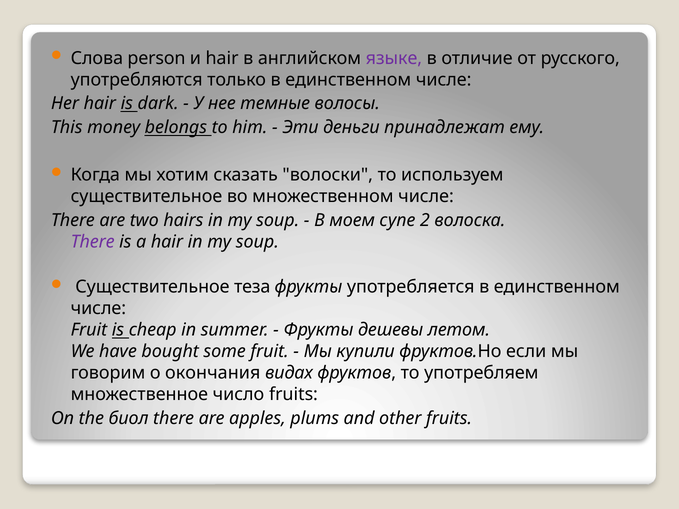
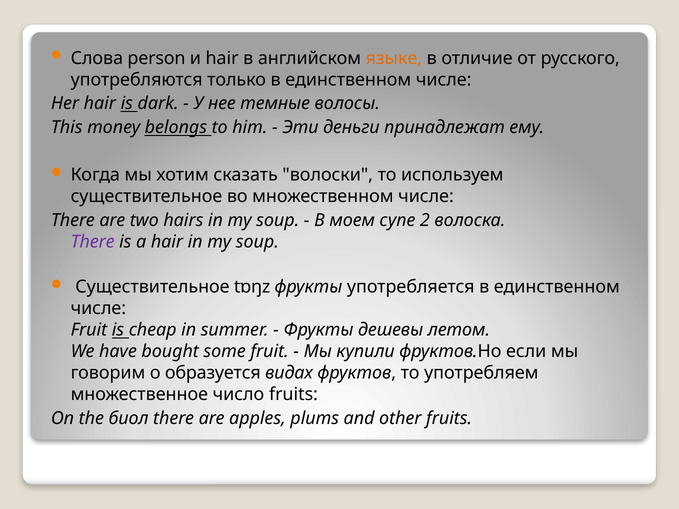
языке colour: purple -> orange
теза: теза -> tɒŋz
окончания: окончания -> образуется
